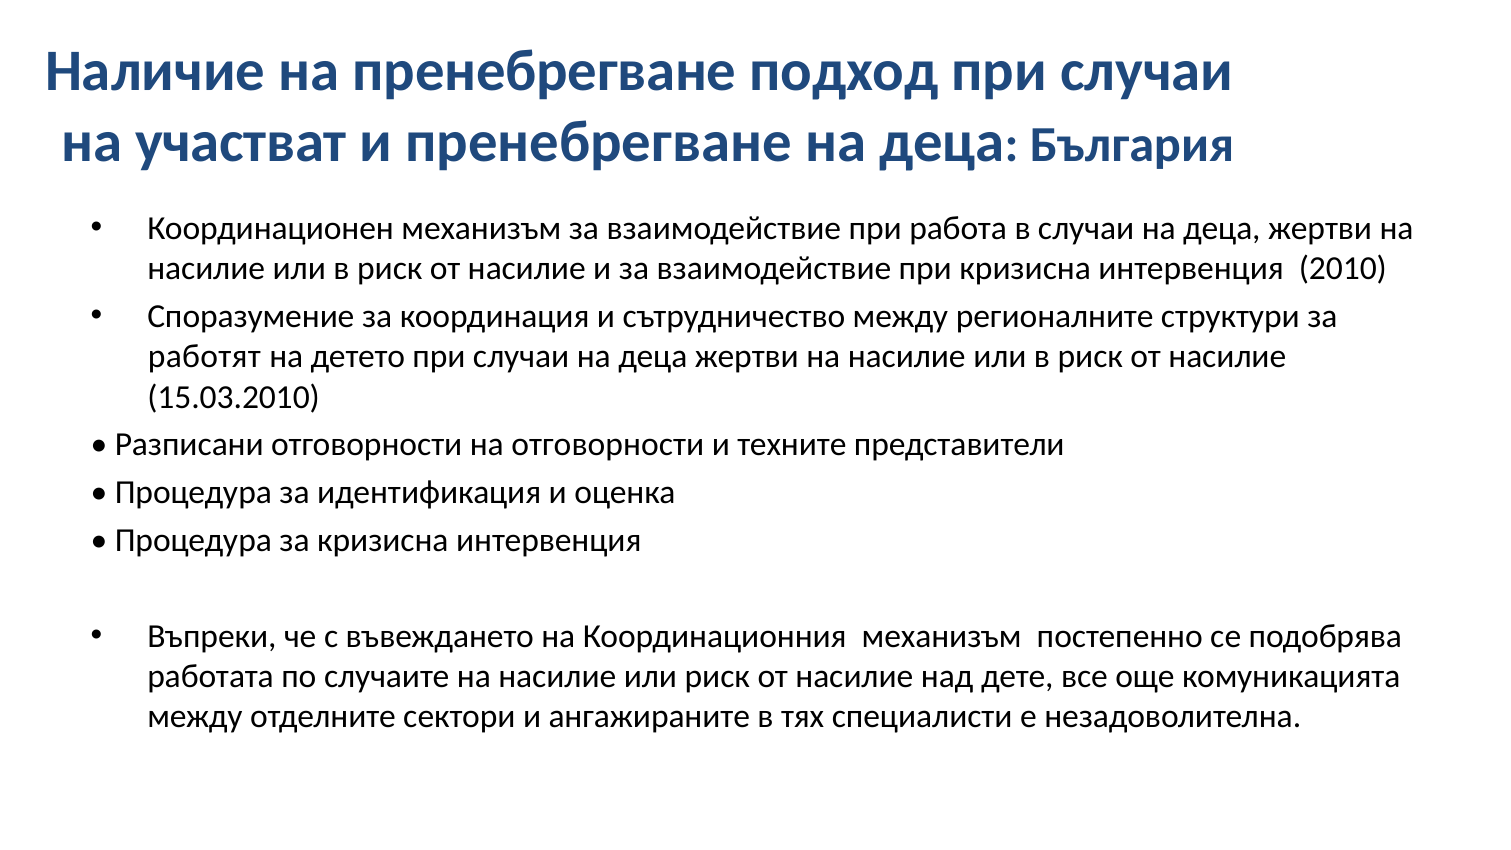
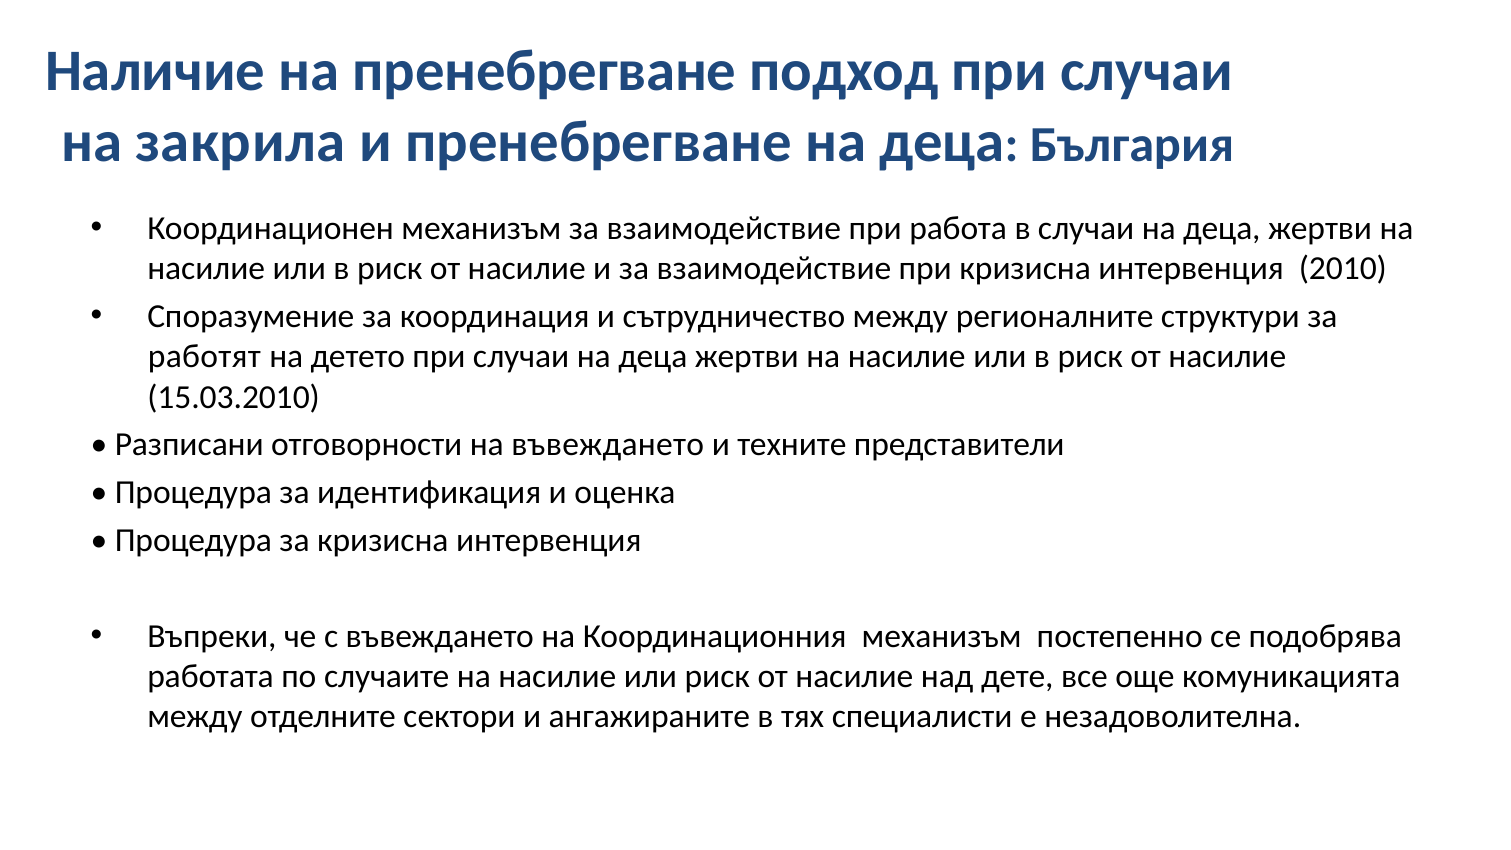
участват: участват -> закрила
на отговорности: отговорности -> въвеждането
